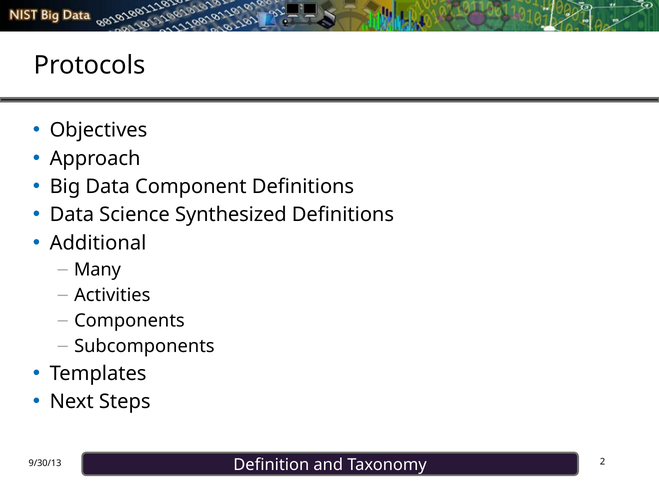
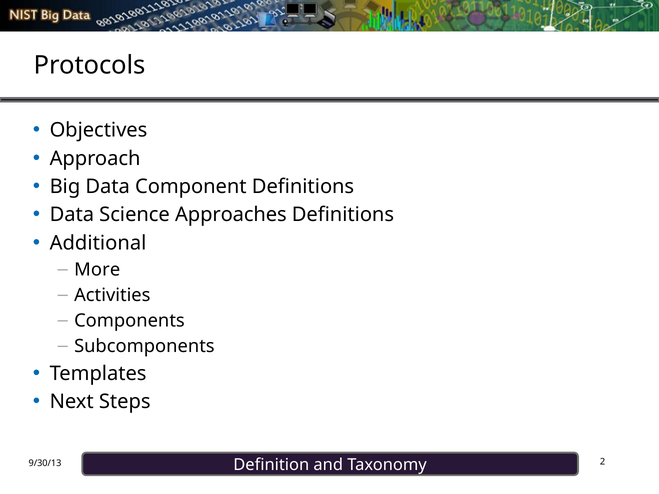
Synthesized: Synthesized -> Approaches
Many: Many -> More
